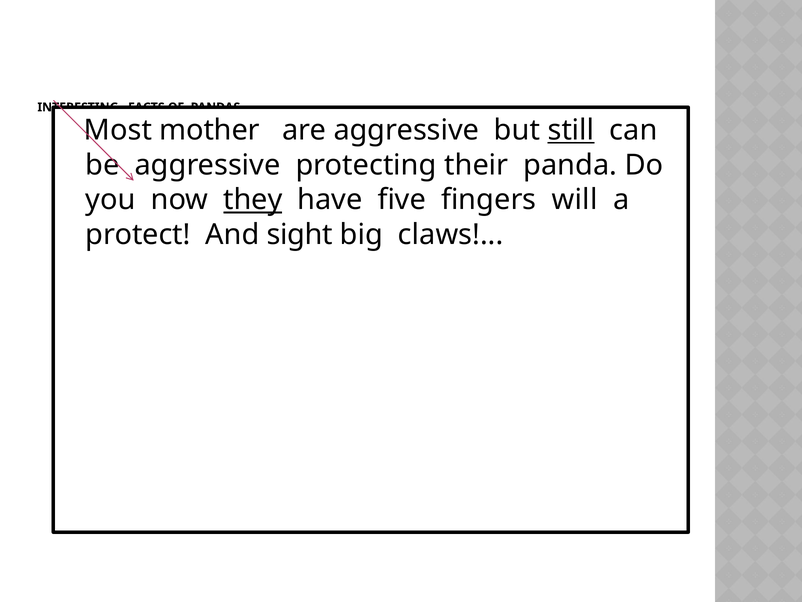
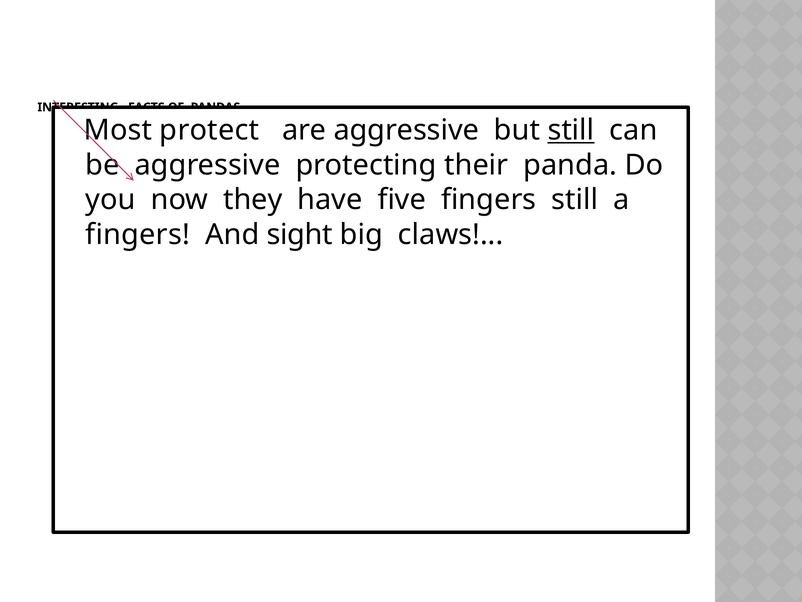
mother: mother -> protect
they underline: present -> none
fingers will: will -> still
protect at (138, 234): protect -> fingers
